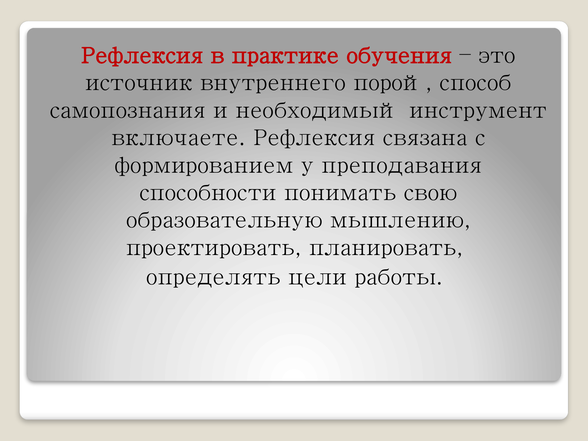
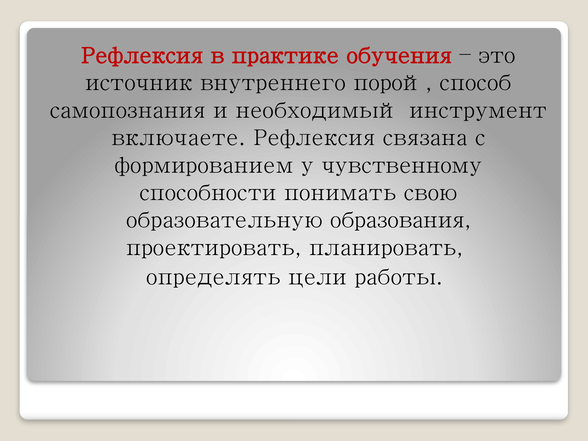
преподавания: преподавания -> чувственному
мышлению: мышлению -> образования
